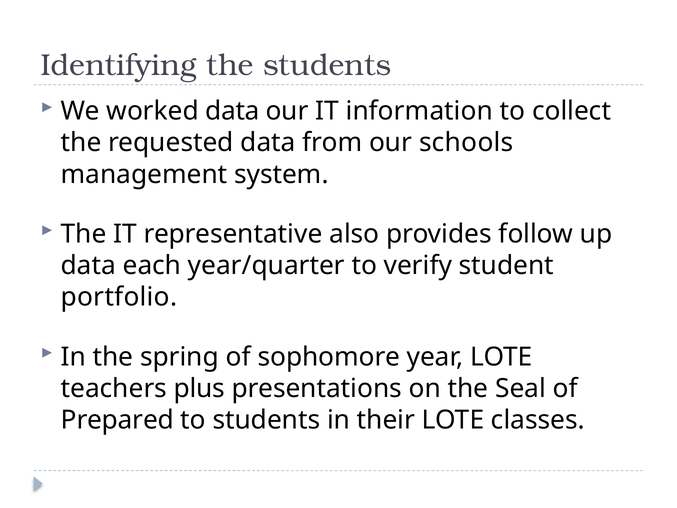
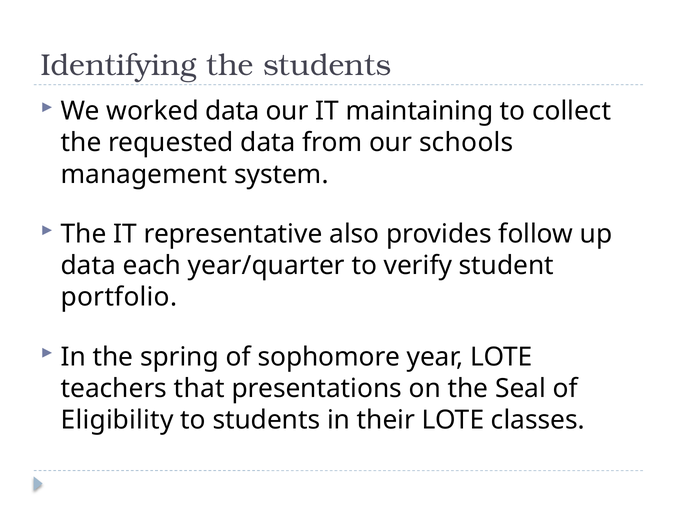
information: information -> maintaining
plus: plus -> that
Prepared: Prepared -> Eligibility
